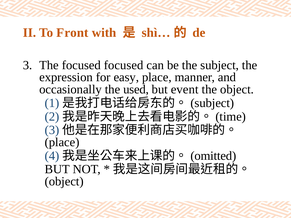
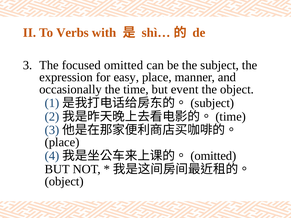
Front: Front -> Verbs
focused focused: focused -> omitted
the used: used -> time
